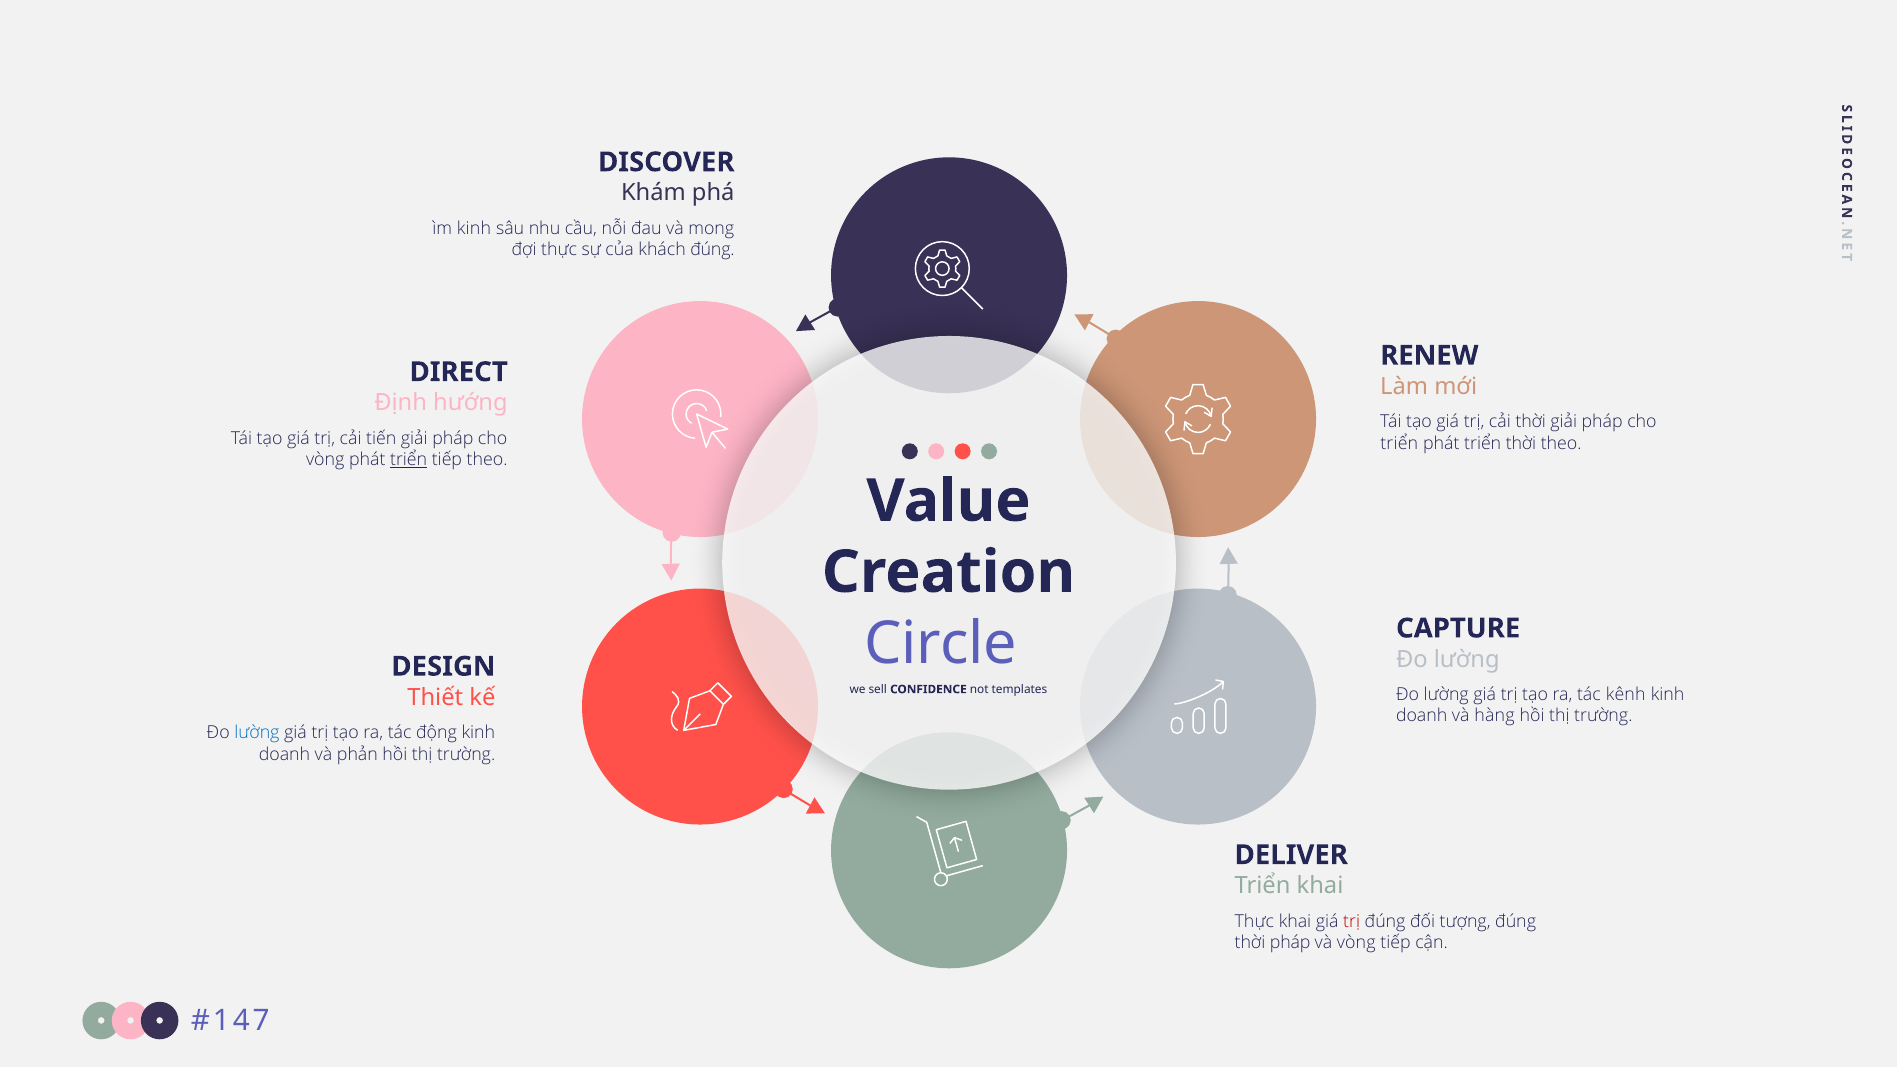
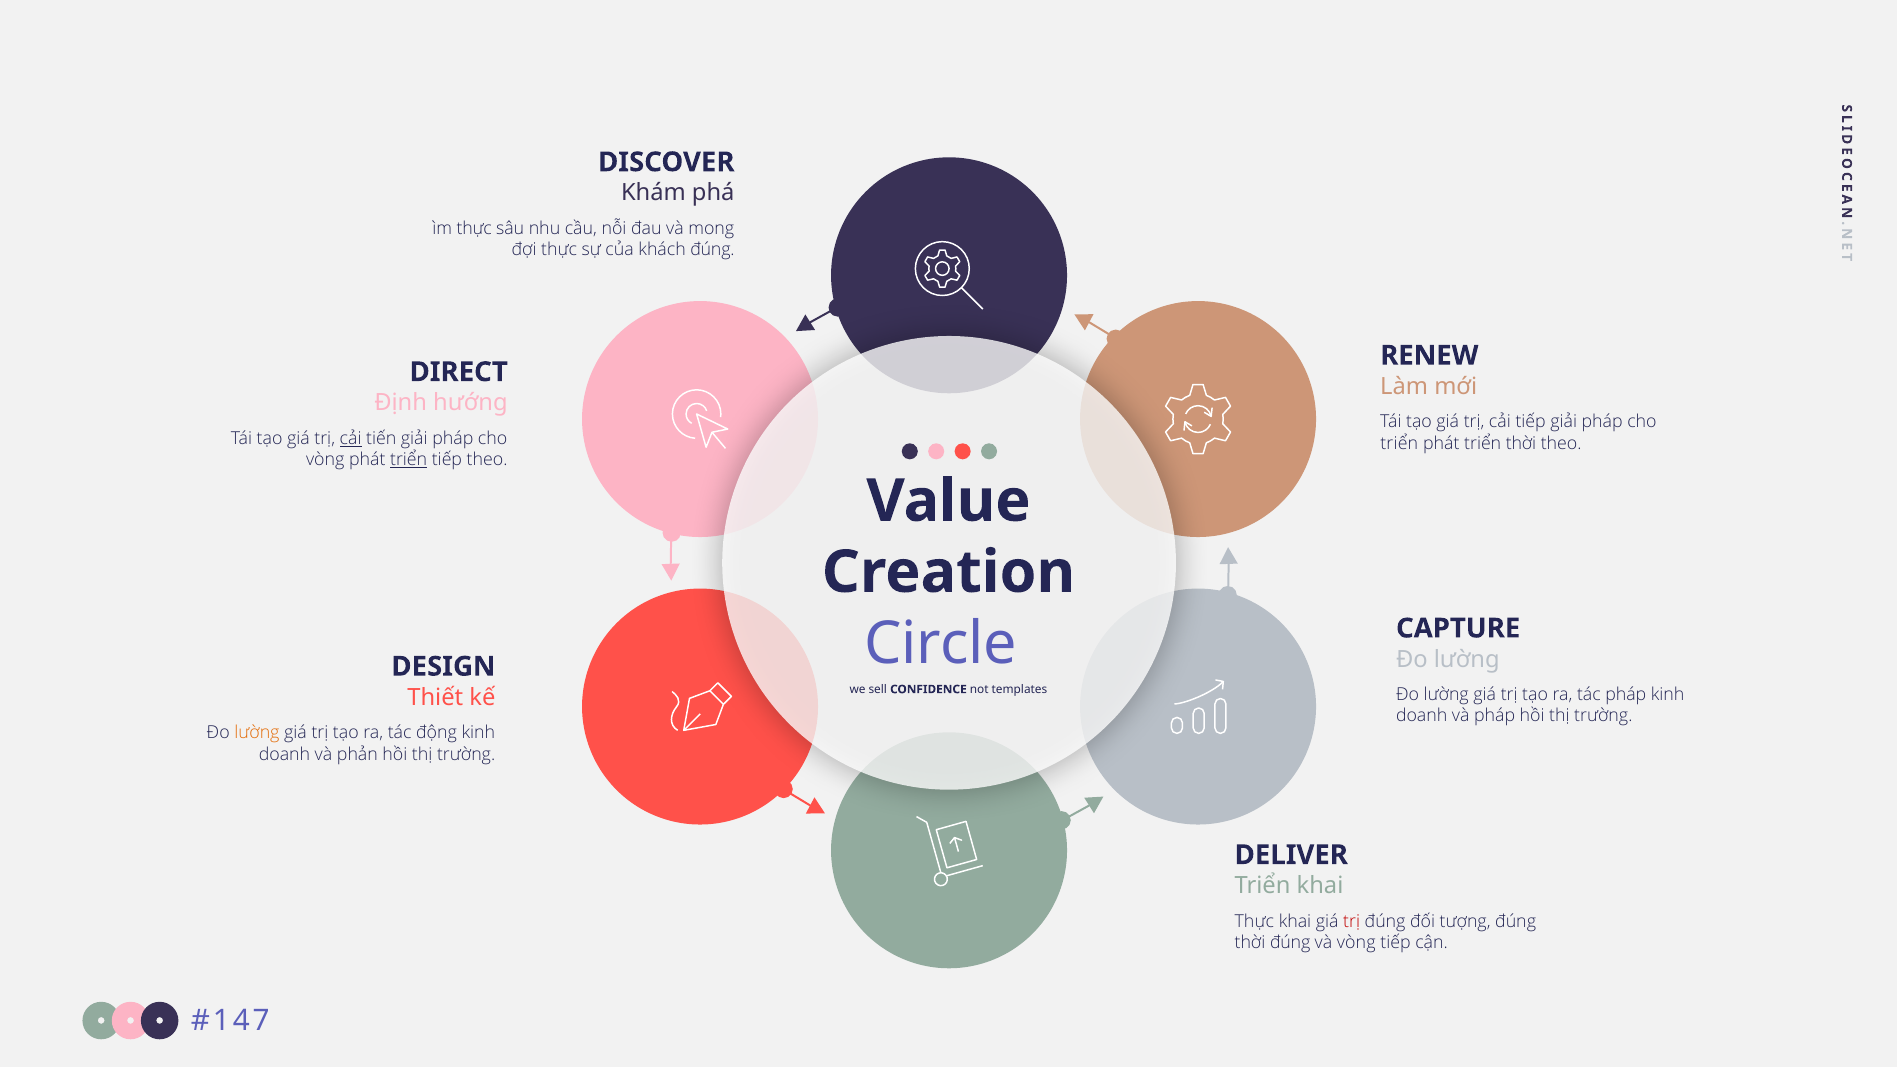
ìm kinh: kinh -> thực
cải thời: thời -> tiếp
cải at (351, 438) underline: none -> present
tác kênh: kênh -> pháp
và hàng: hàng -> pháp
lường at (257, 733) colour: blue -> orange
thời pháp: pháp -> đúng
